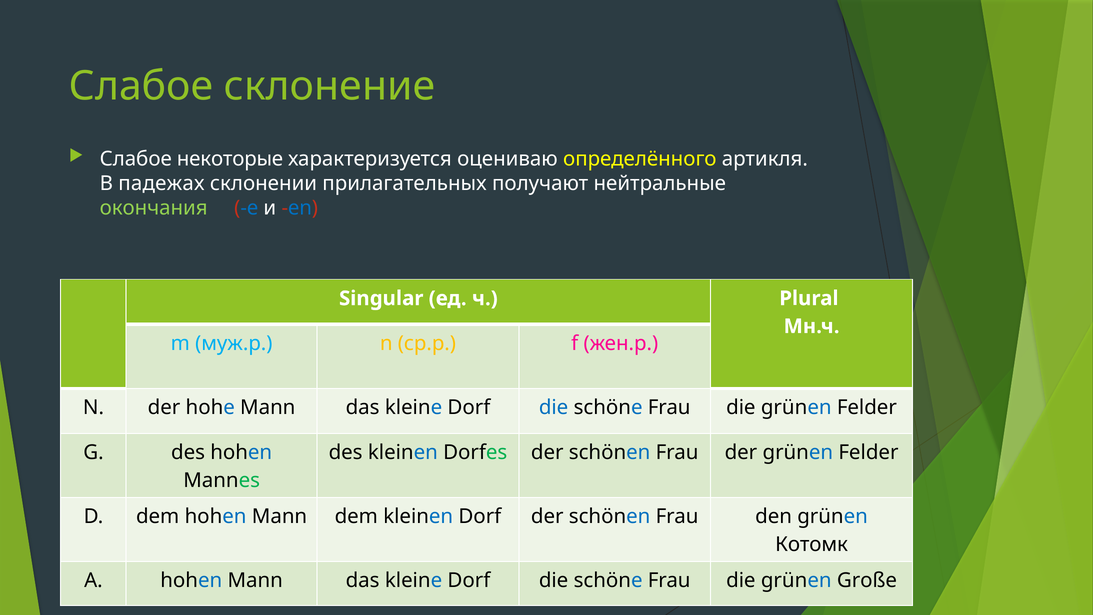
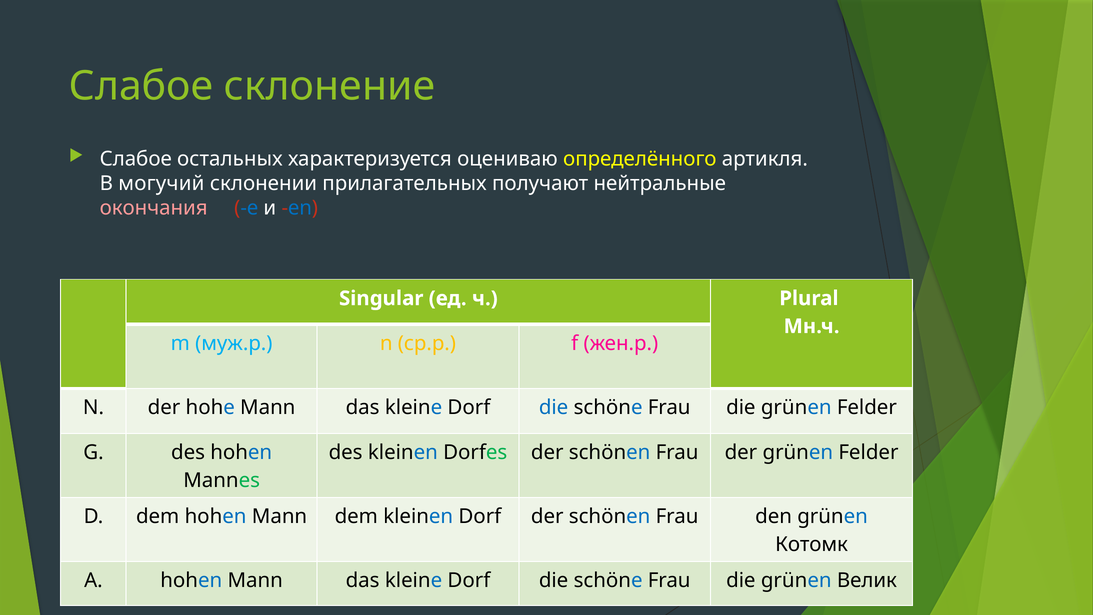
некоторые: некоторые -> остальных
падежах: падежах -> могучий
окончания colour: light green -> pink
Große: Große -> Велик
